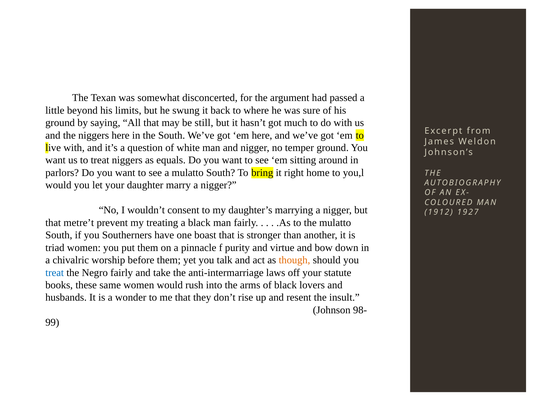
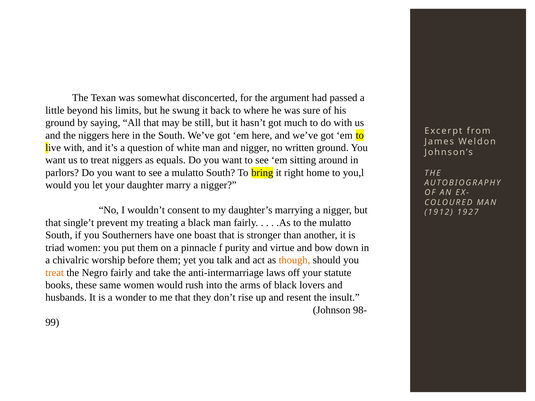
temper: temper -> written
metre’t: metre’t -> single’t
treat at (55, 273) colour: blue -> orange
